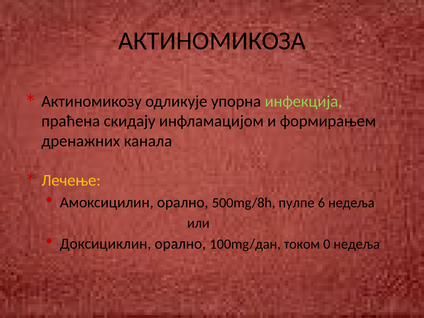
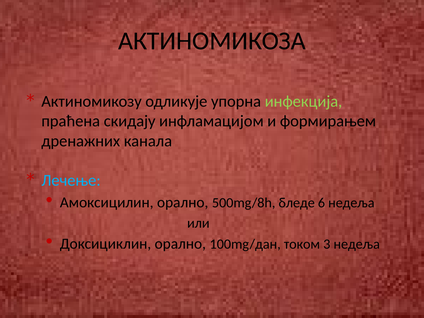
Лечење colour: yellow -> light blue
пулпе: пулпе -> бледе
0: 0 -> 3
